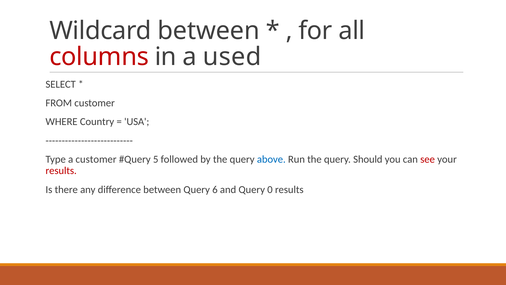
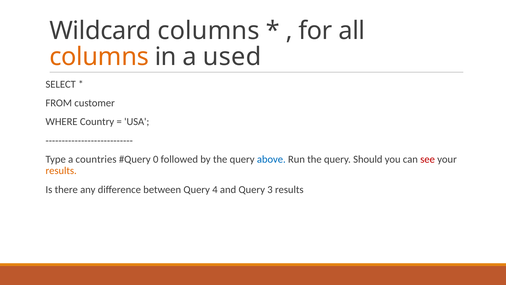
Wildcard between: between -> columns
columns at (99, 57) colour: red -> orange
a customer: customer -> countries
5: 5 -> 0
results at (61, 171) colour: red -> orange
6: 6 -> 4
0: 0 -> 3
